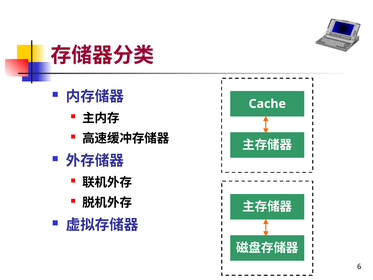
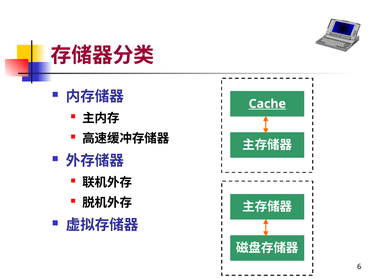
Cache underline: none -> present
